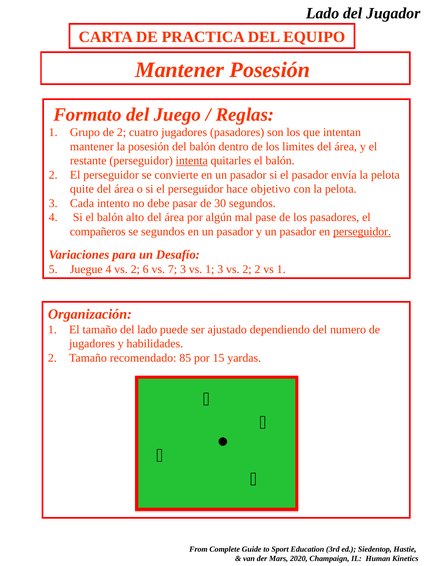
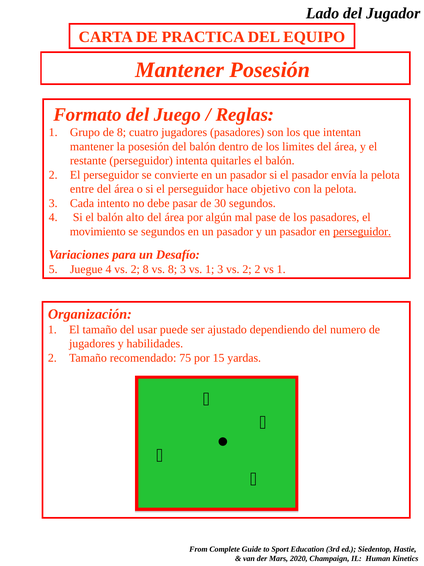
de 2: 2 -> 8
intenta underline: present -> none
quite: quite -> entre
compañeros: compañeros -> movimiento
2 6: 6 -> 8
vs 7: 7 -> 8
del lado: lado -> usar
85: 85 -> 75
